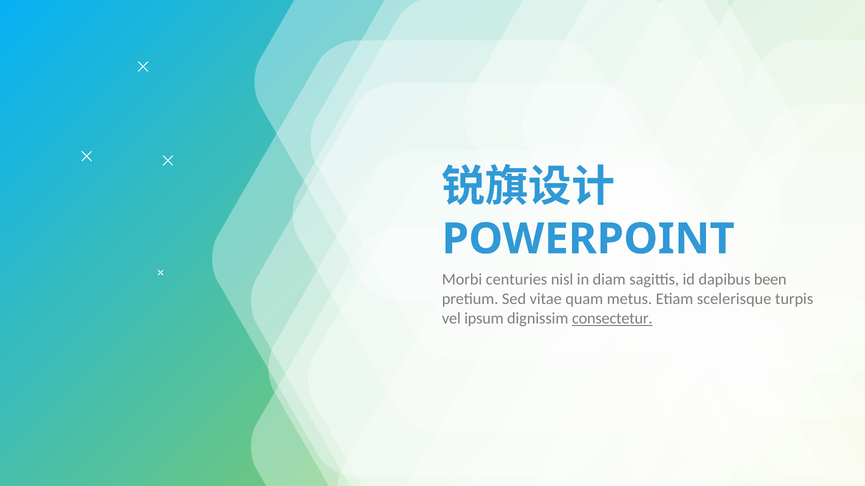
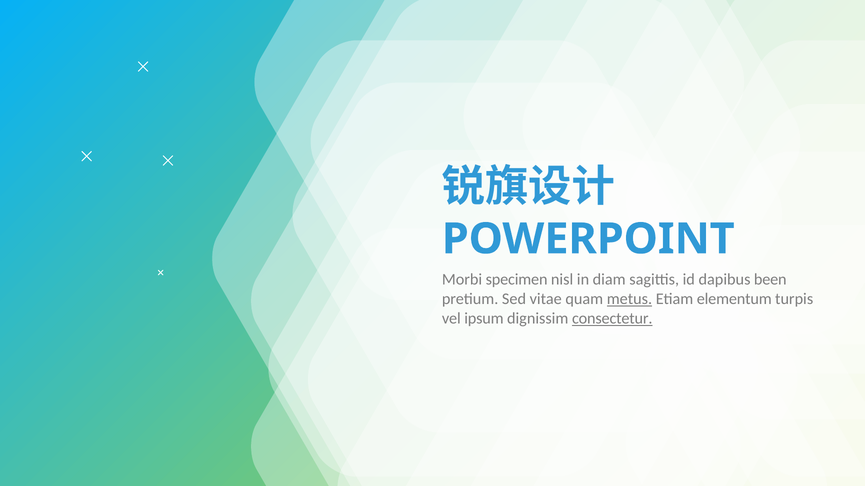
centuries: centuries -> specimen
metus underline: none -> present
scelerisque: scelerisque -> elementum
